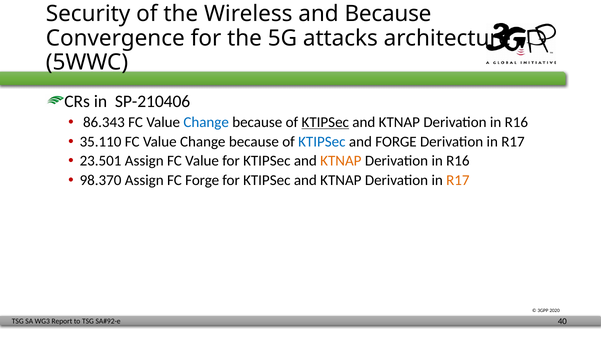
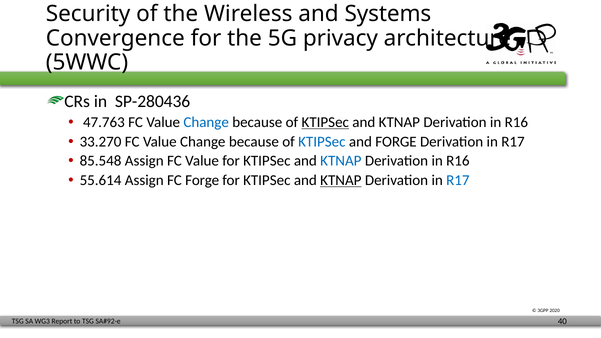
and Because: Because -> Systems
attacks: attacks -> privacy
SP-210406: SP-210406 -> SP-280436
86.343: 86.343 -> 47.763
35.110: 35.110 -> 33.270
23.501: 23.501 -> 85.548
KTNAP at (341, 161) colour: orange -> blue
98.370: 98.370 -> 55.614
KTNAP at (341, 180) underline: none -> present
R17 at (458, 180) colour: orange -> blue
